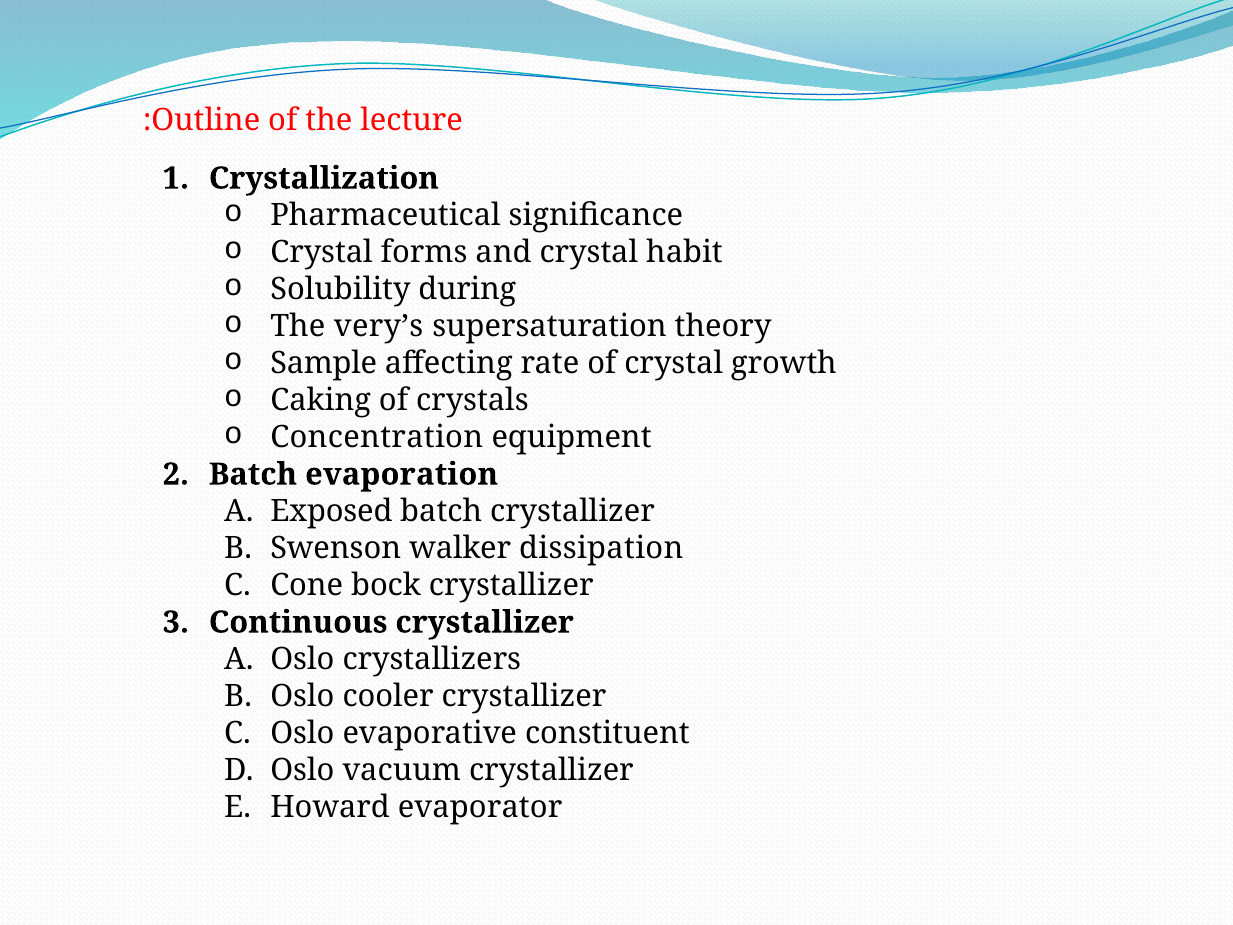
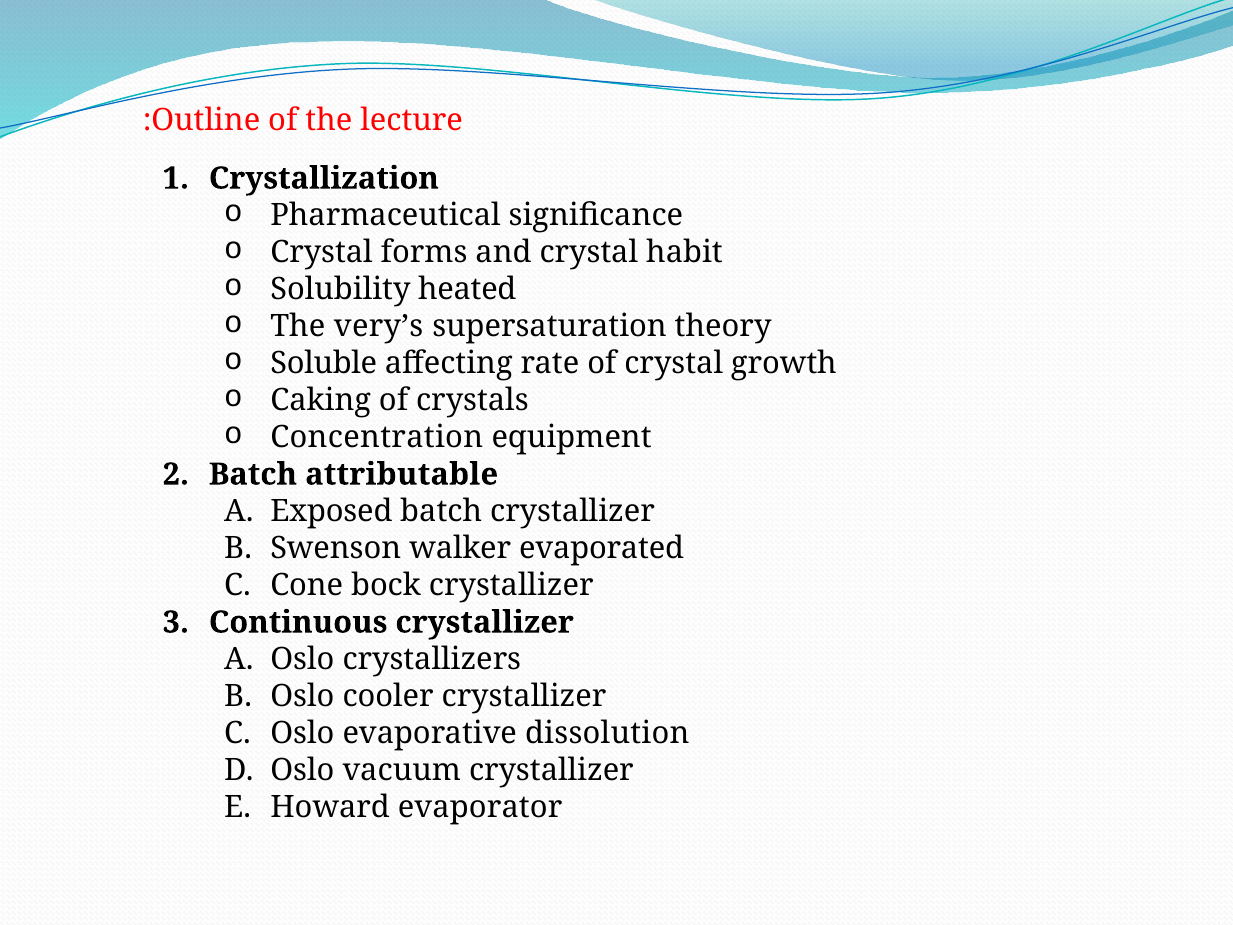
during: during -> heated
Sample: Sample -> Soluble
evaporation: evaporation -> attributable
dissipation: dissipation -> evaporated
constituent: constituent -> dissolution
